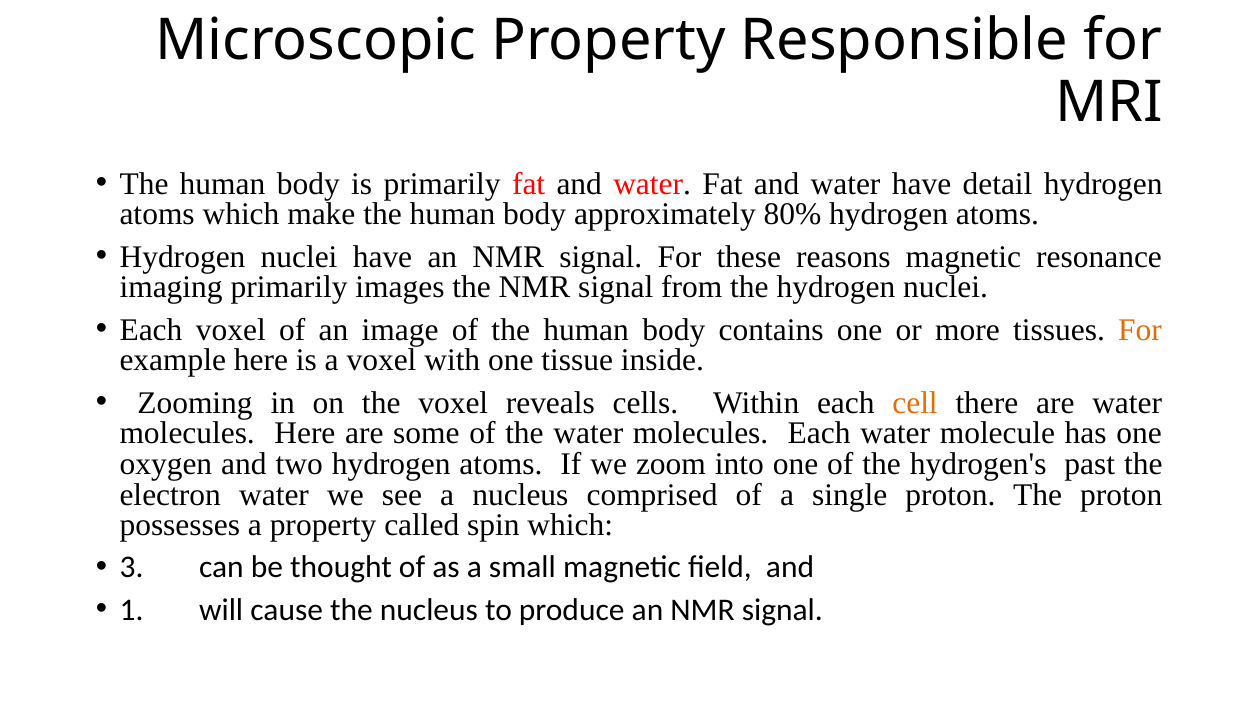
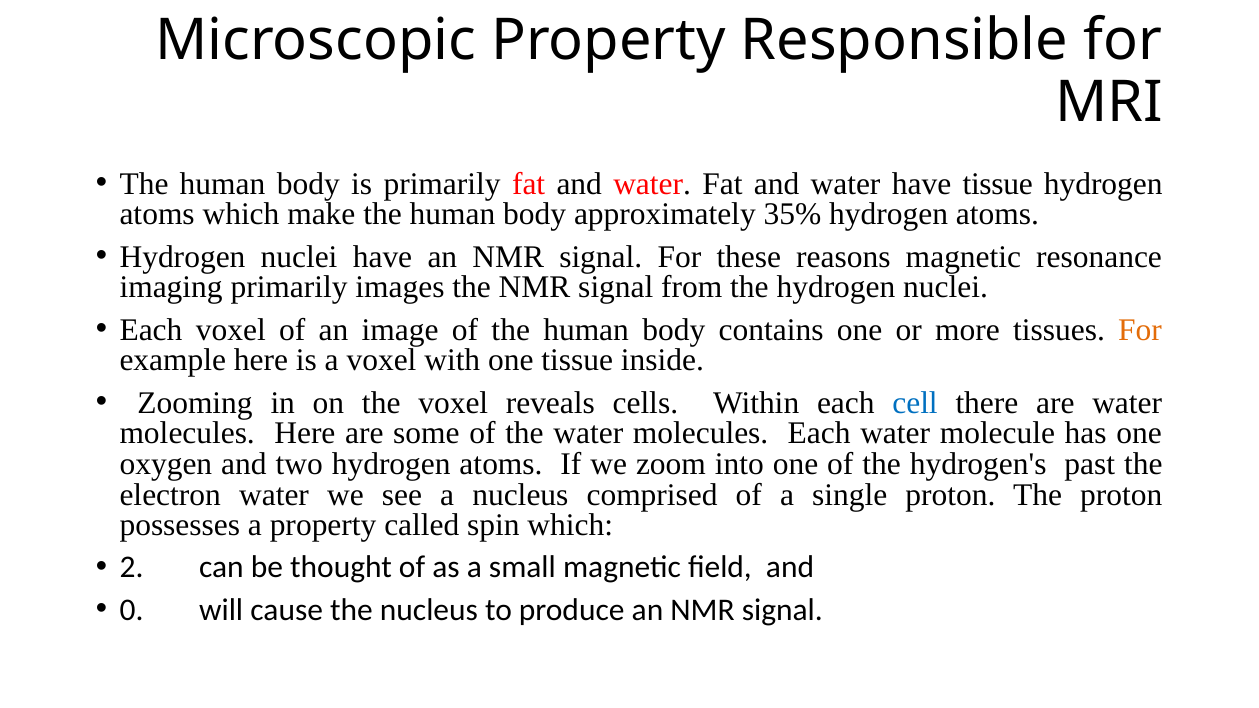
have detail: detail -> tissue
80%: 80% -> 35%
cell colour: orange -> blue
3: 3 -> 2
1: 1 -> 0
